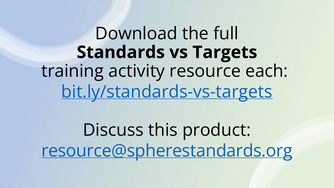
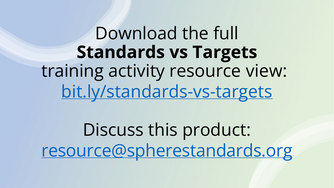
each: each -> view
